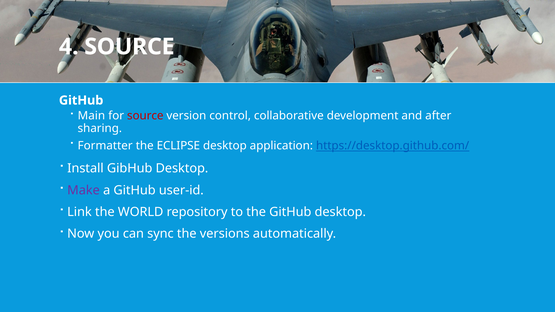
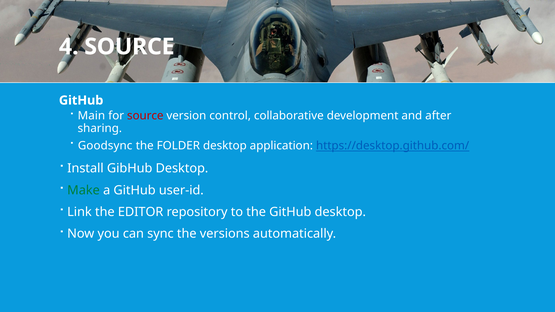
Formatter: Formatter -> Goodsync
ECLIPSE: ECLIPSE -> FOLDER
Make colour: purple -> green
WORLD: WORLD -> EDITOR
